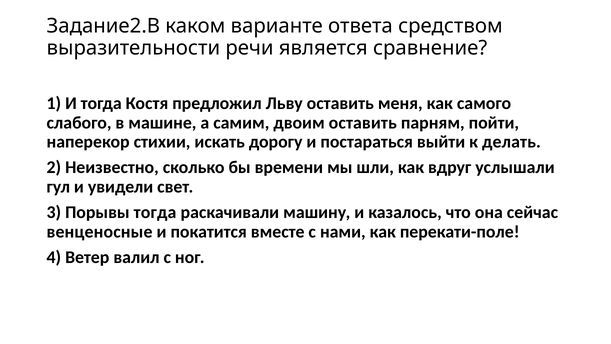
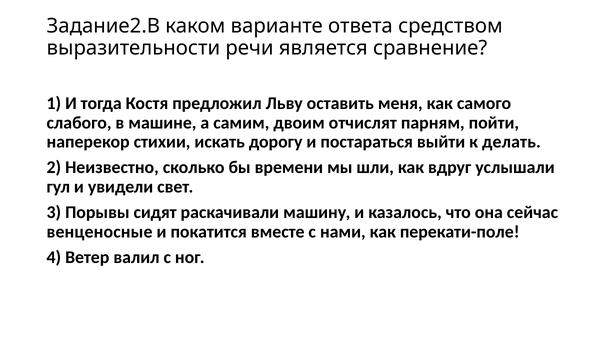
двоим оставить: оставить -> отчислят
Порывы тогда: тогда -> сидят
